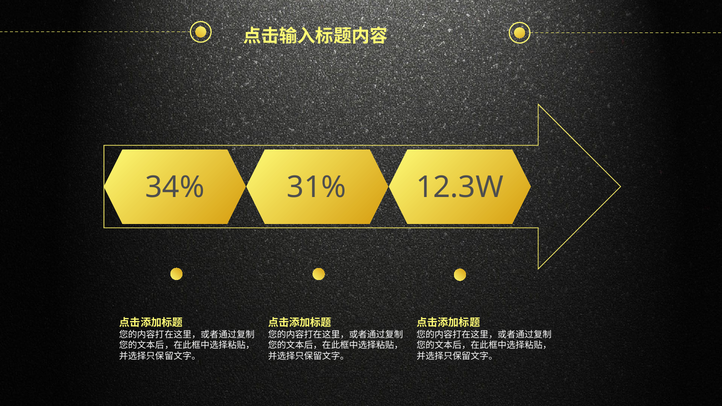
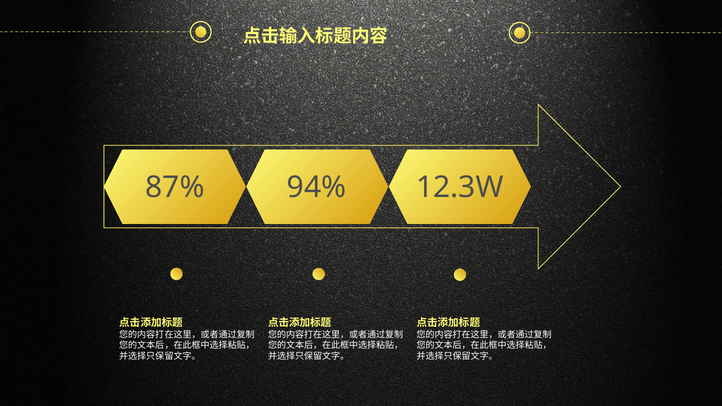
34%: 34% -> 87%
31%: 31% -> 94%
